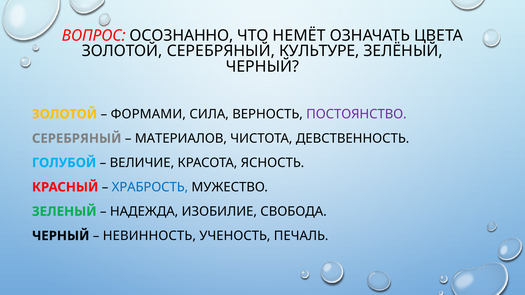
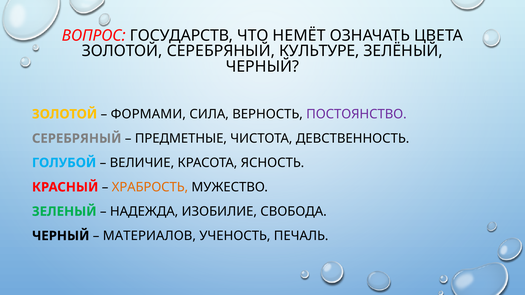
ОСОЗНАННО: ОСОЗНАННО -> ГОСУДАРСТВ
МАТЕРИАЛОВ: МАТЕРИАЛОВ -> ПРЕДМЕТНЫЕ
ХРАБРОСТЬ colour: blue -> orange
НЕВИННОСТЬ: НЕВИННОСТЬ -> МАТЕРИАЛОВ
